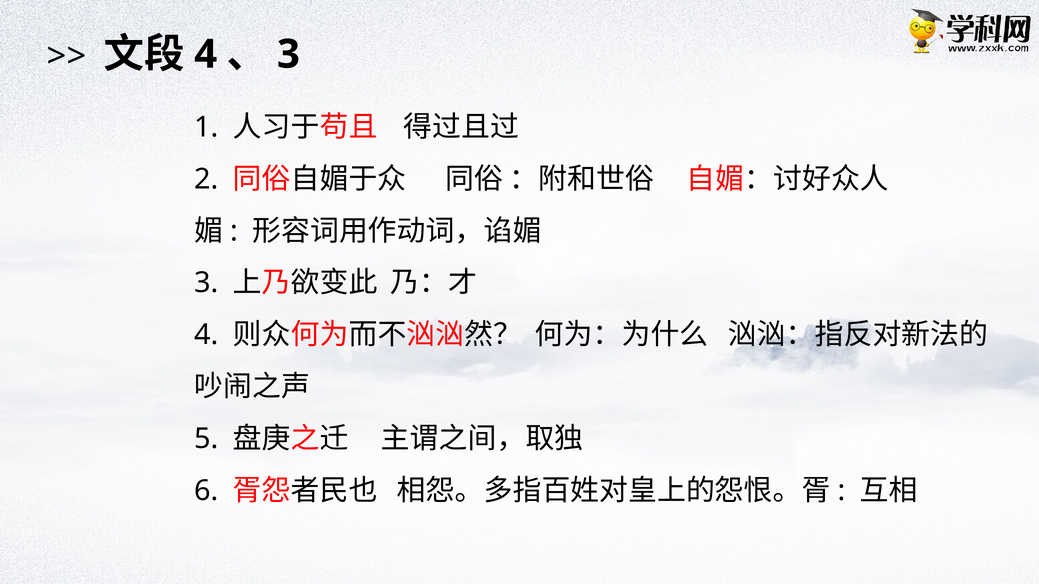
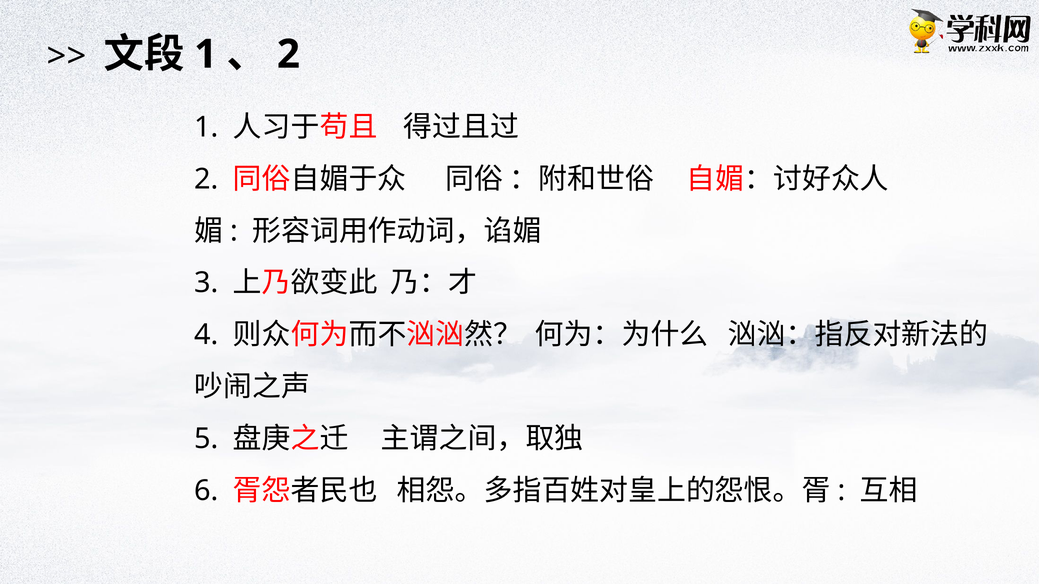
4 at (206, 54): 4 -> 1
3 at (288, 54): 3 -> 2
